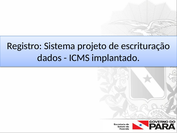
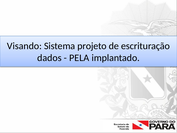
Registro: Registro -> Visando
ICMS: ICMS -> PELA
